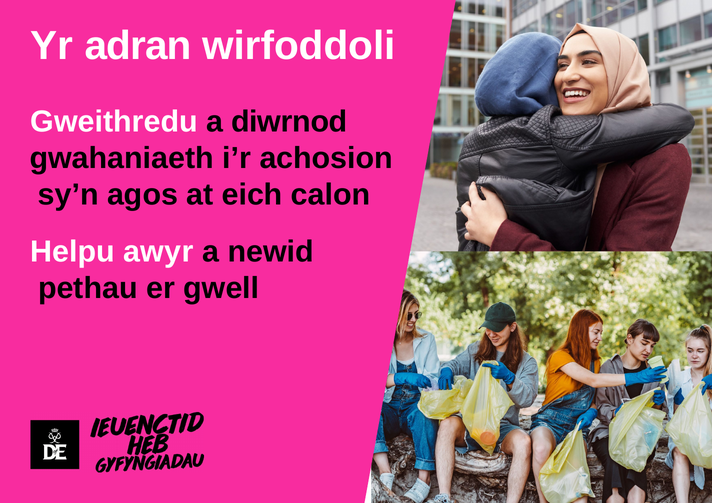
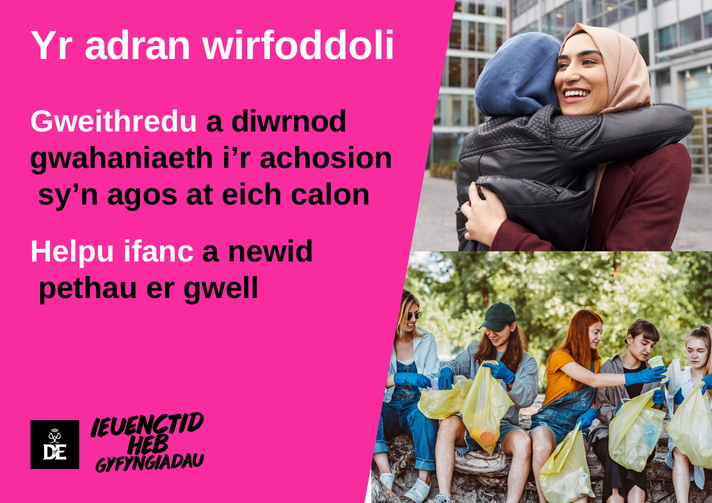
awyr: awyr -> ifanc
